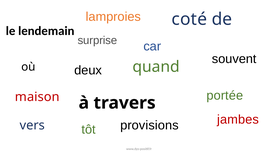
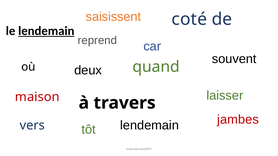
lamproies: lamproies -> saisissent
lendemain at (46, 31) underline: none -> present
surprise: surprise -> reprend
portée: portée -> laisser
tôt provisions: provisions -> lendemain
